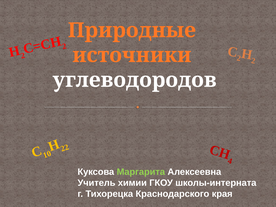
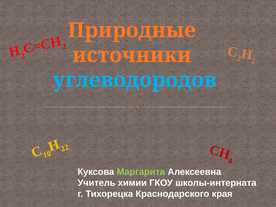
углеводородов colour: white -> light blue
